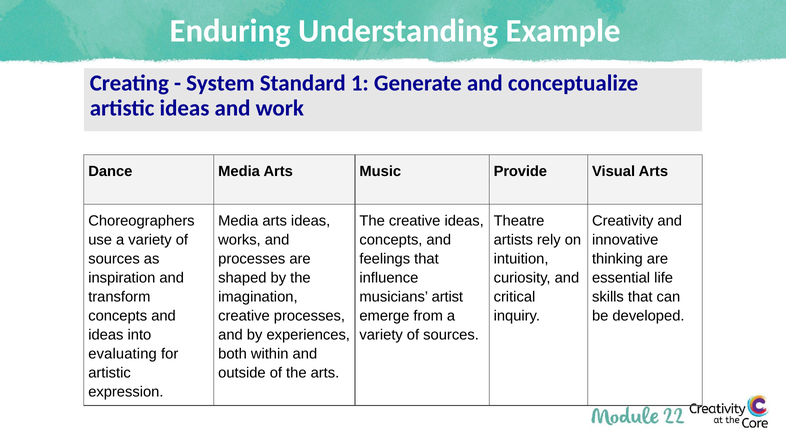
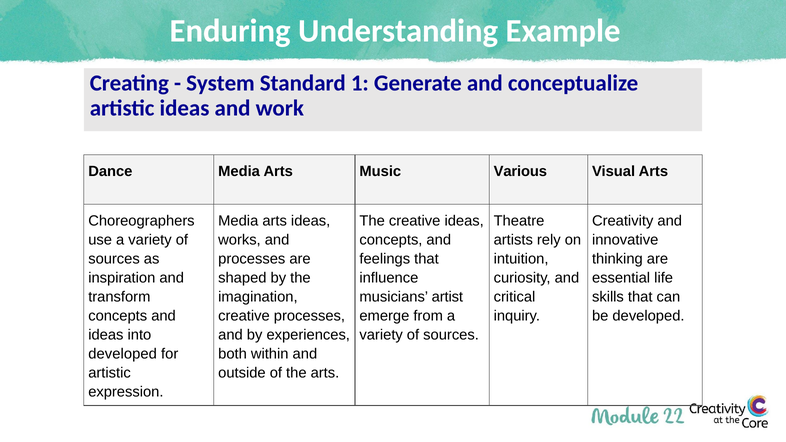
Provide: Provide -> Various
evaluating at (123, 354): evaluating -> developed
